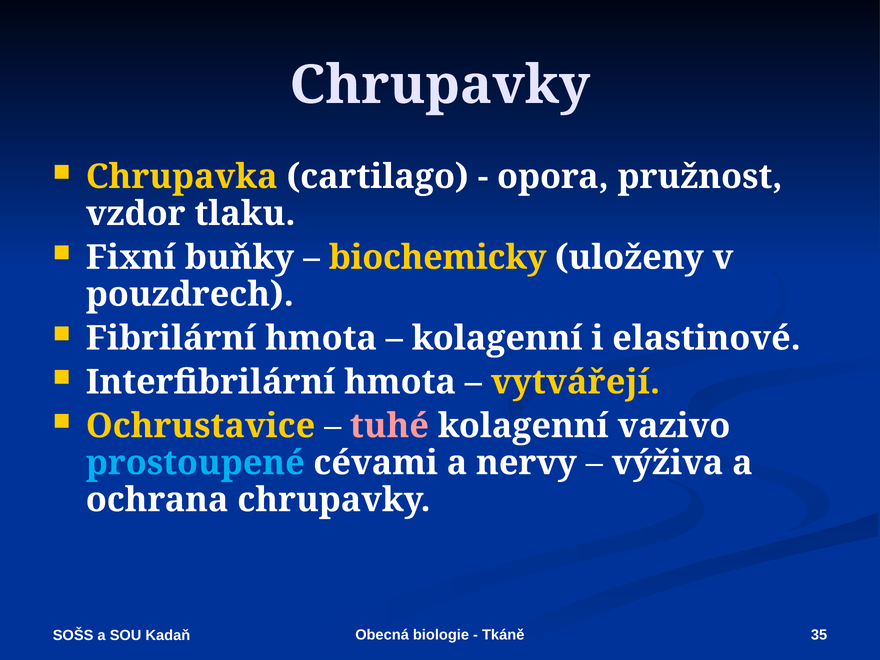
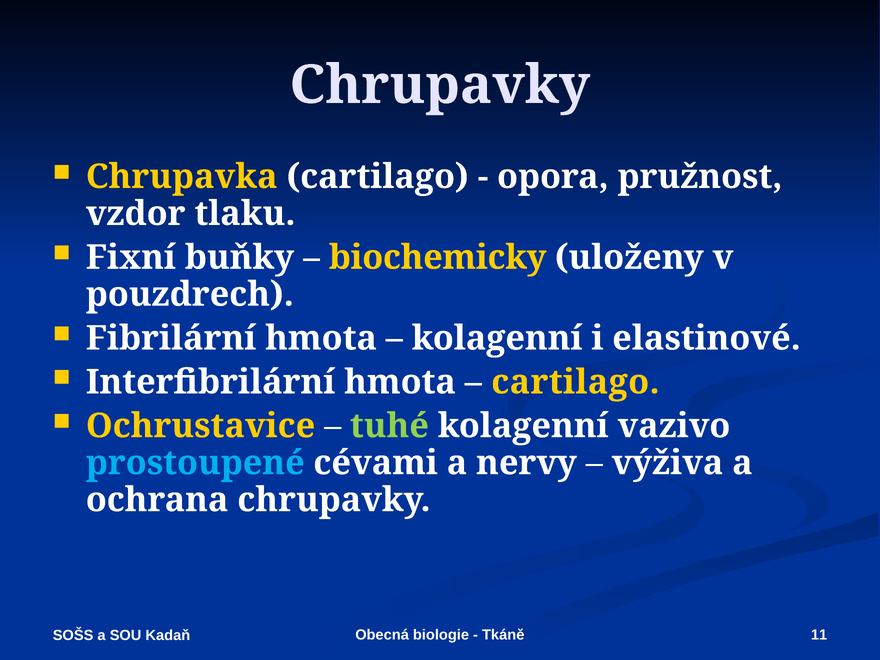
vytvářejí at (575, 382): vytvářejí -> cartilago
tuhé colour: pink -> light green
35: 35 -> 11
